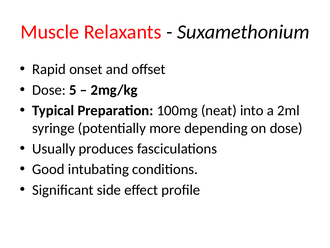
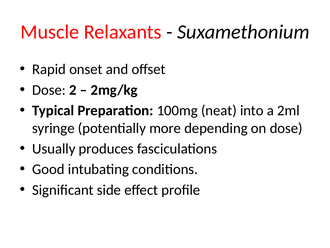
5: 5 -> 2
